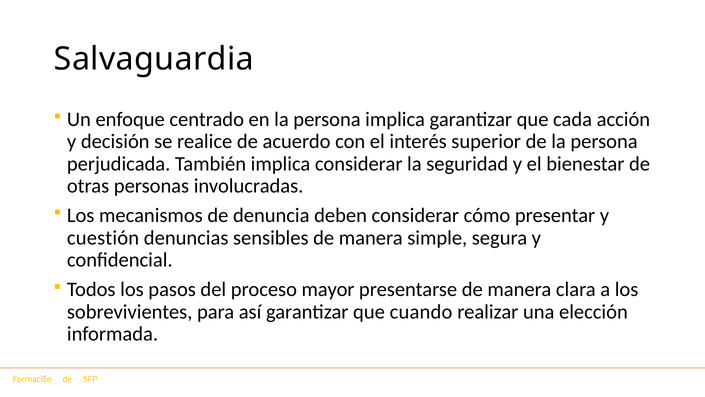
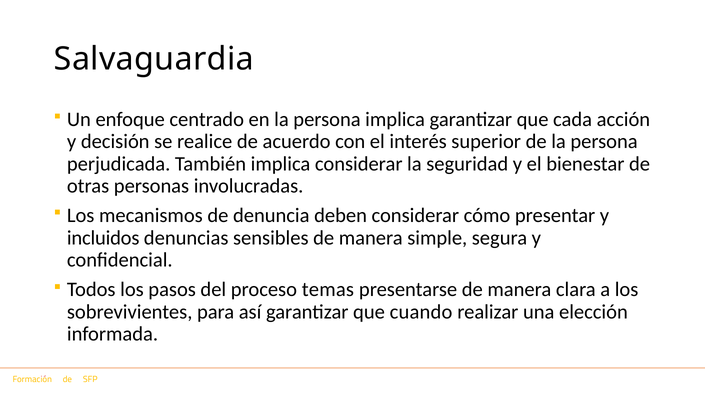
cuestión: cuestión -> incluidos
mayor: mayor -> temas
